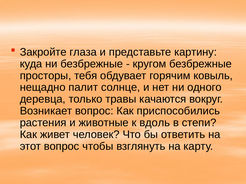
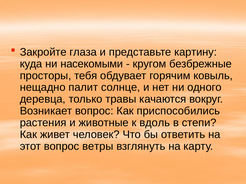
ни безбрежные: безбрежные -> насекомыми
чтобы: чтобы -> ветры
